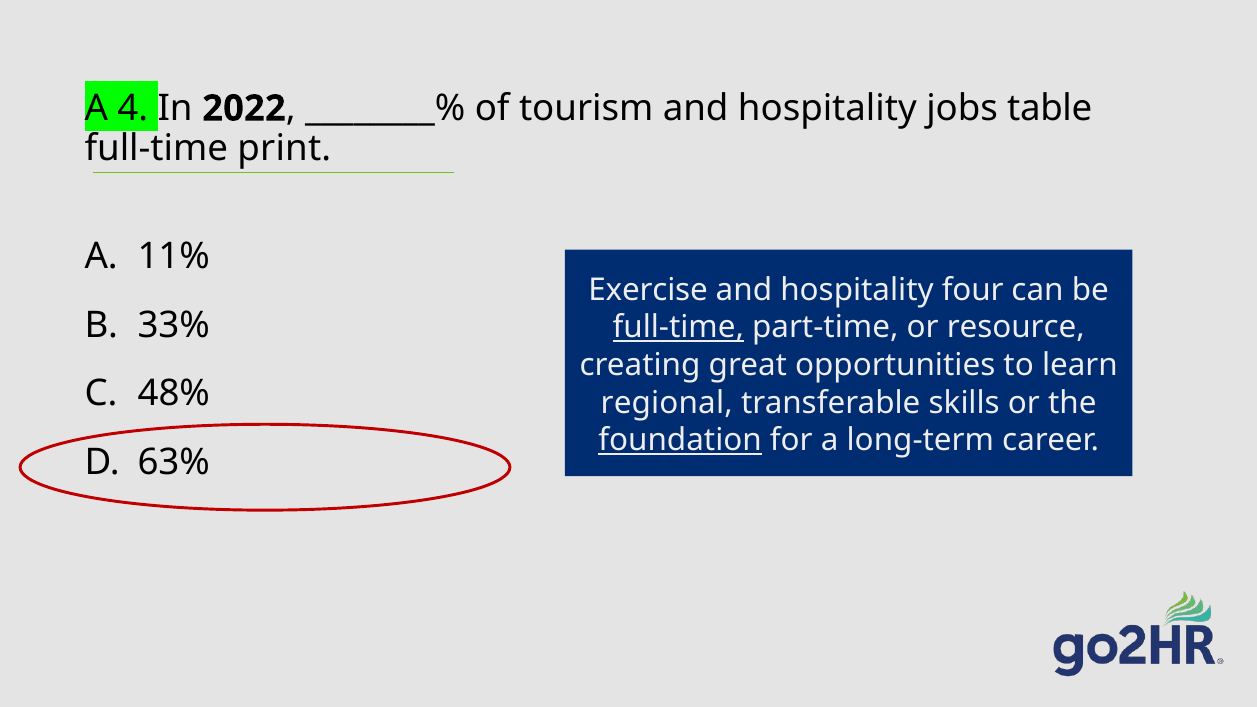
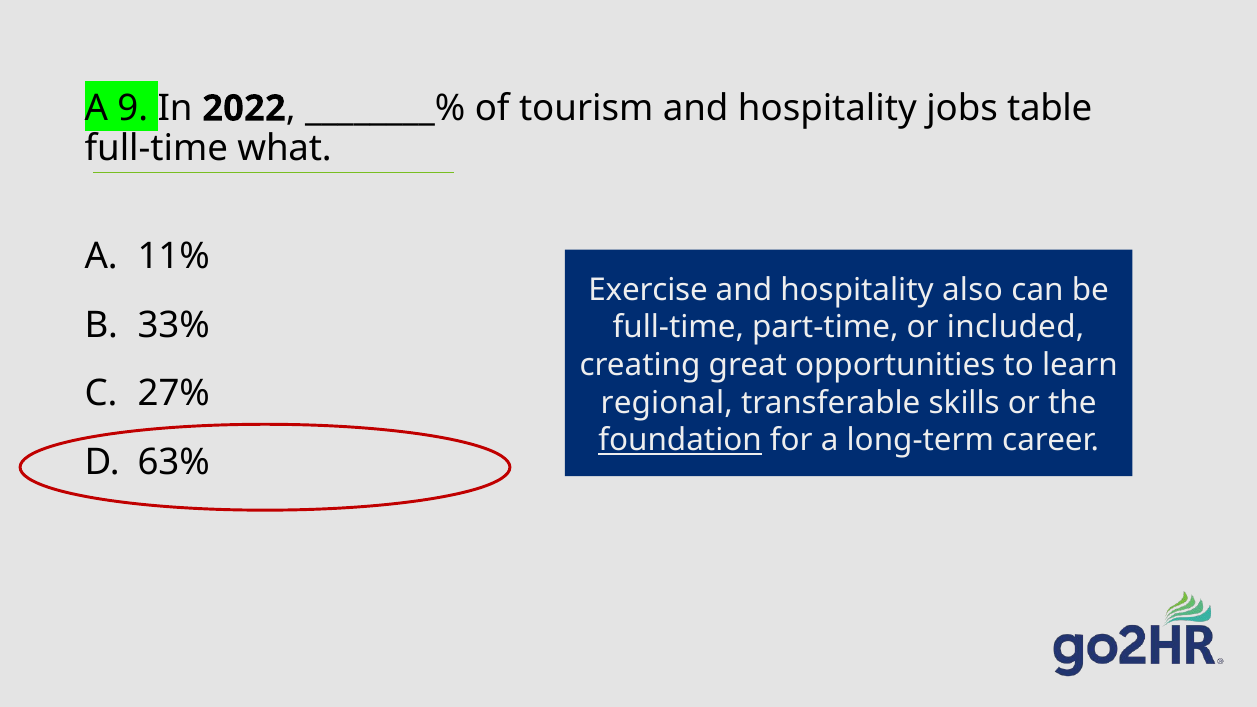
4: 4 -> 9
print: print -> what
four: four -> also
full-time at (678, 327) underline: present -> none
resource: resource -> included
48%: 48% -> 27%
